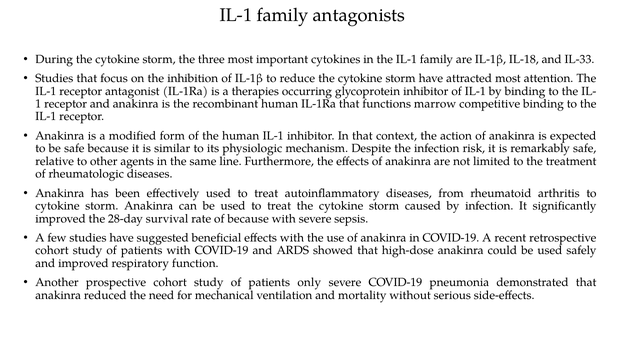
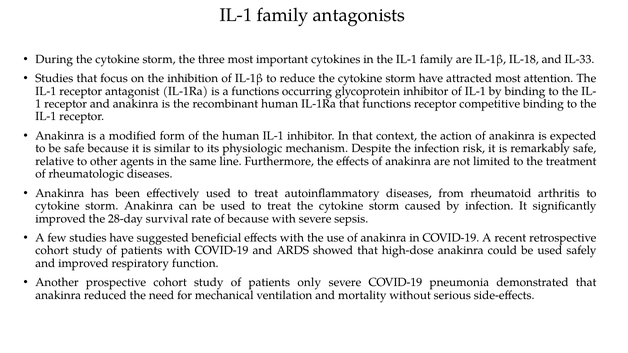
a therapies: therapies -> functions
functions marrow: marrow -> receptor
